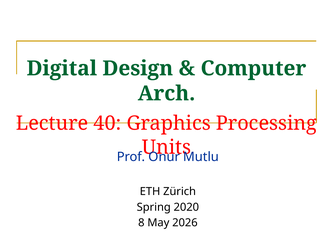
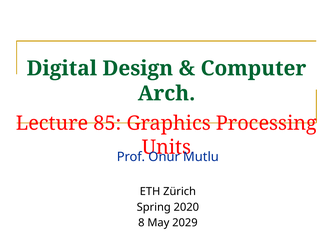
40: 40 -> 85
2026: 2026 -> 2029
